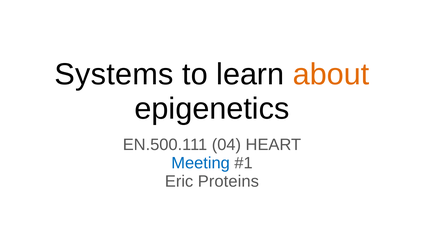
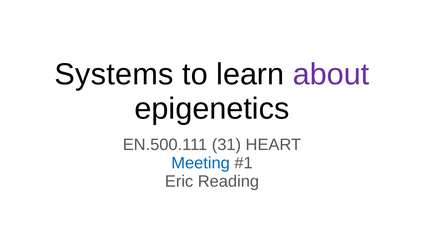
about colour: orange -> purple
04: 04 -> 31
Proteins: Proteins -> Reading
